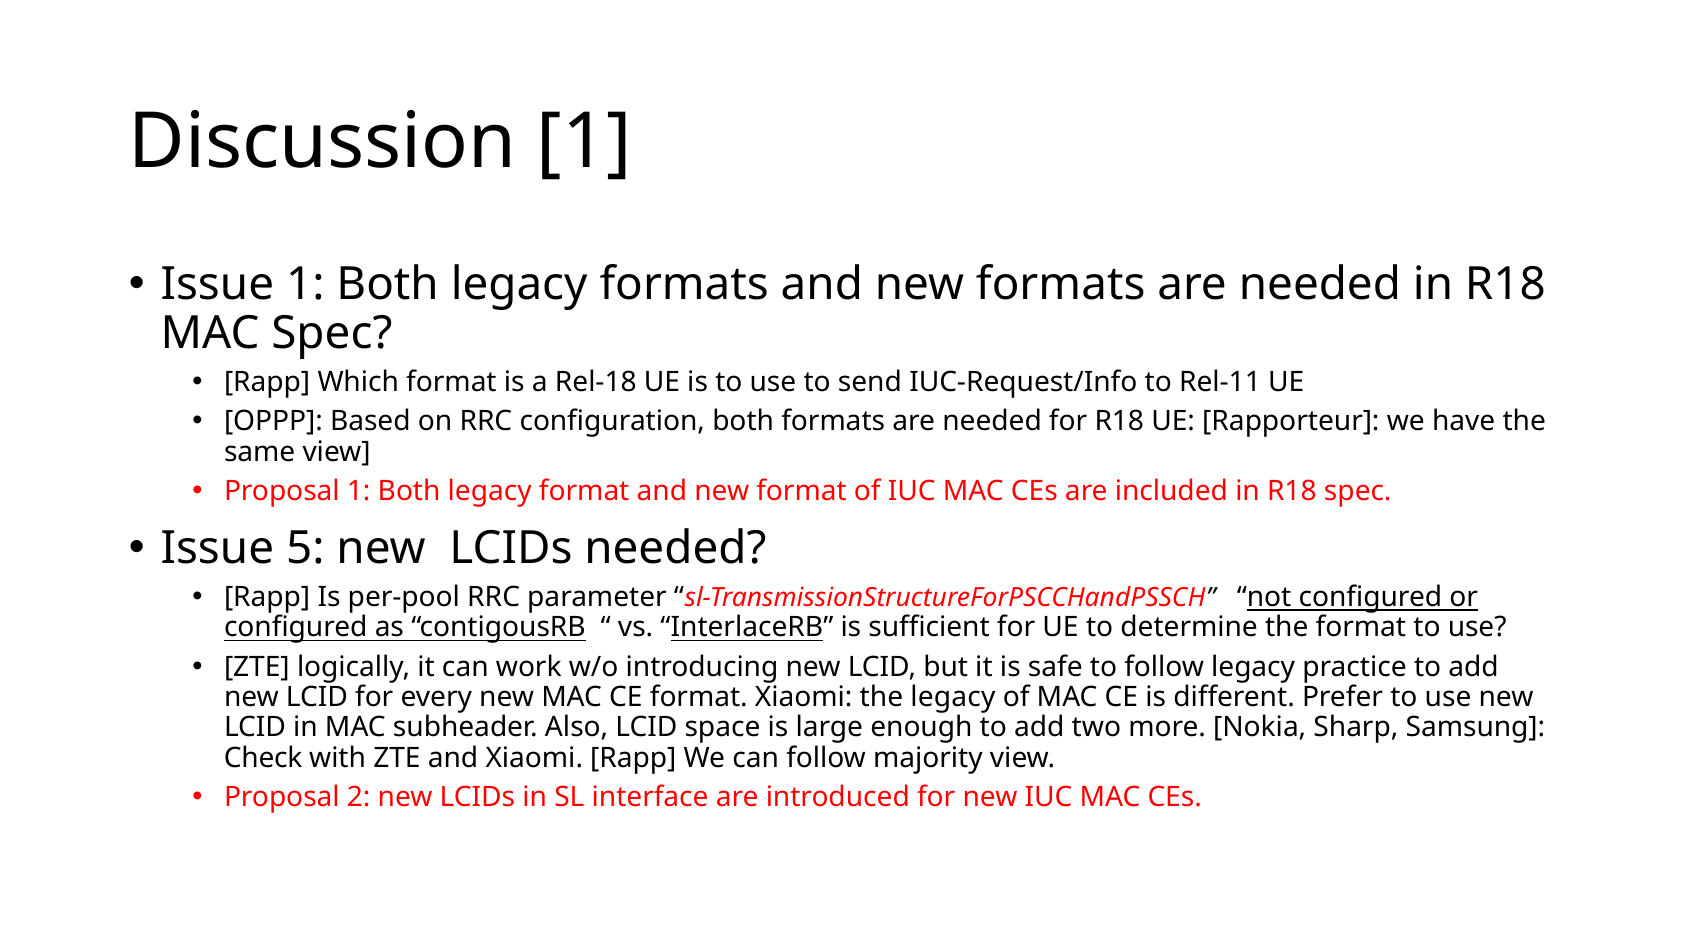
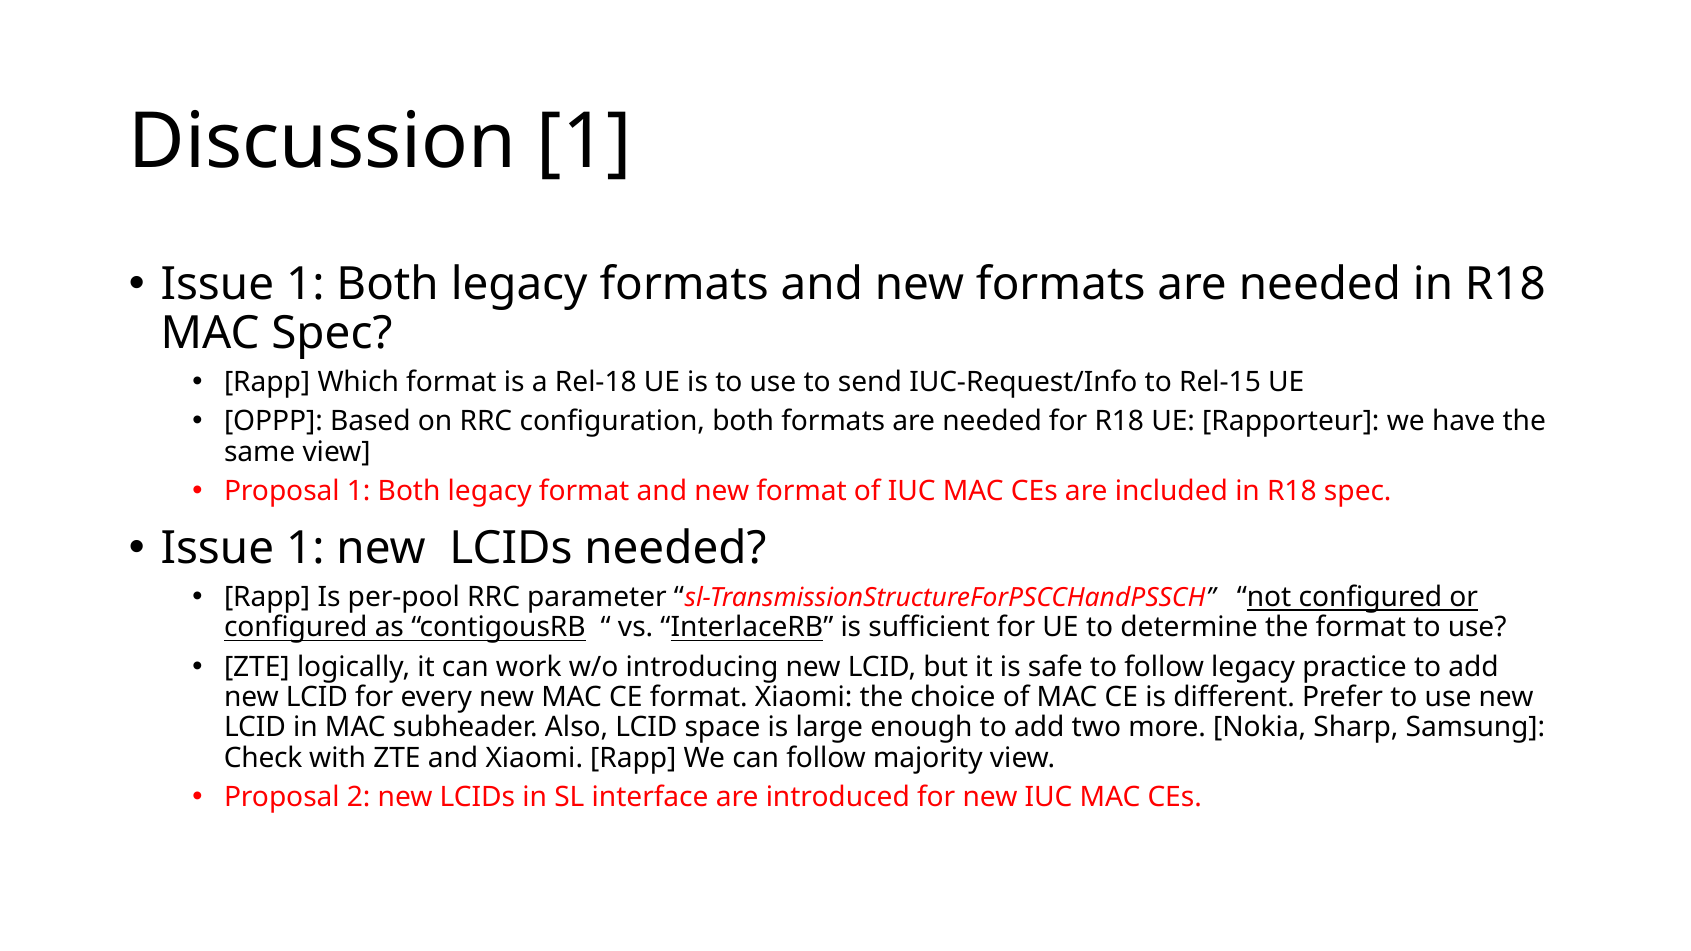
Rel-11: Rel-11 -> Rel-15
5 at (305, 548): 5 -> 1
the legacy: legacy -> choice
